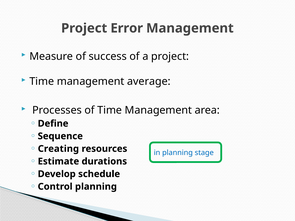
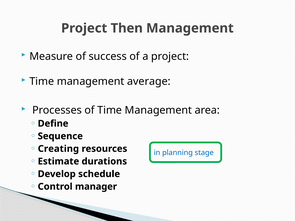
Error: Error -> Then
Control planning: planning -> manager
